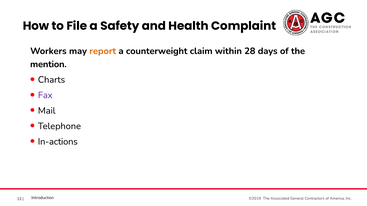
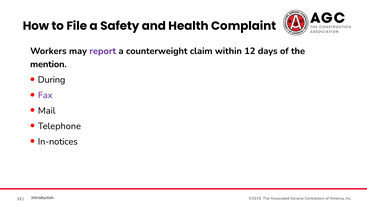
report colour: orange -> purple
within 28: 28 -> 12
Charts: Charts -> During
In-actions: In-actions -> In-notices
